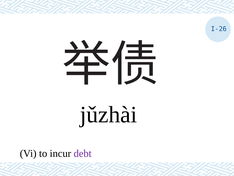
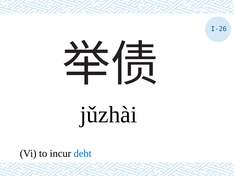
debt colour: purple -> blue
